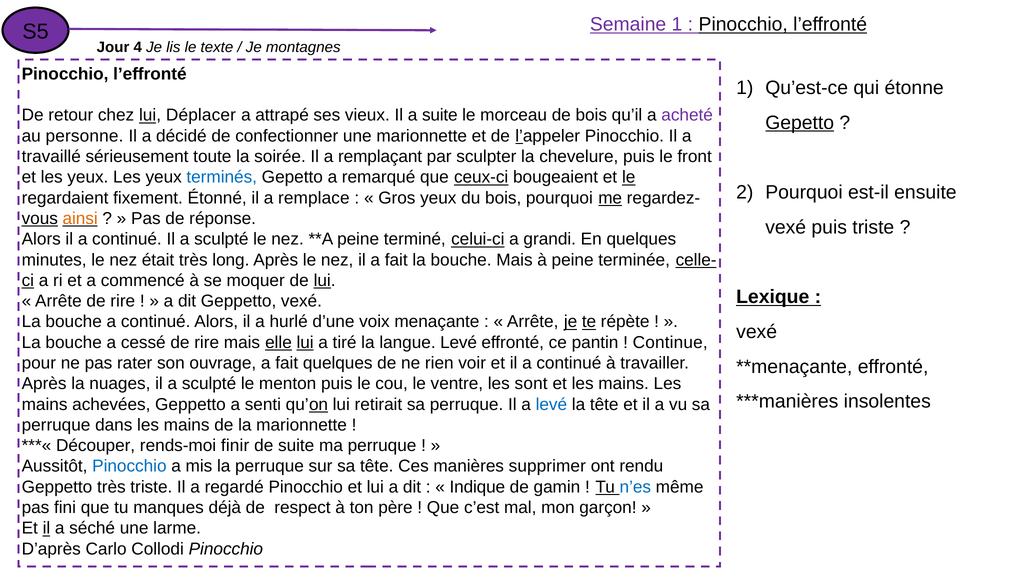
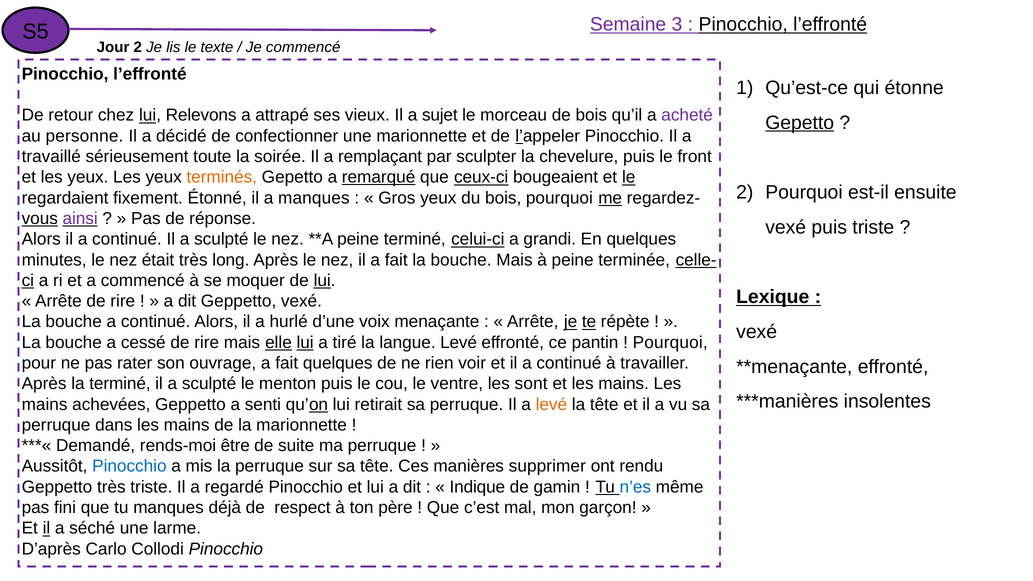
Semaine 1: 1 -> 3
Jour 4: 4 -> 2
Je montagnes: montagnes -> commencé
Déplacer: Déplacer -> Relevons
a suite: suite -> sujet
terminés colour: blue -> orange
remarqué underline: none -> present
a remplace: remplace -> manques
ainsi colour: orange -> purple
Continue at (670, 342): Continue -> Pourquoi
la nuages: nuages -> terminé
levé at (551, 404) colour: blue -> orange
Découper: Découper -> Demandé
finir: finir -> être
